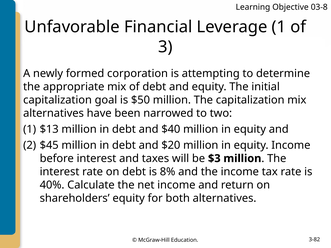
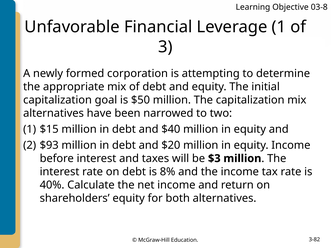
$13: $13 -> $15
$45: $45 -> $93
